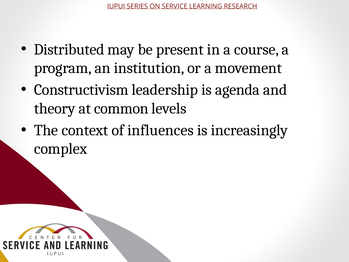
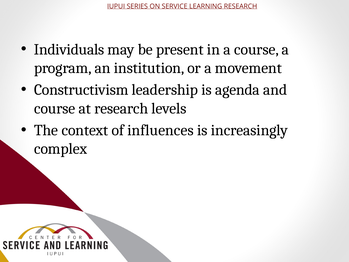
Distributed: Distributed -> Individuals
theory at (55, 108): theory -> course
at common: common -> research
